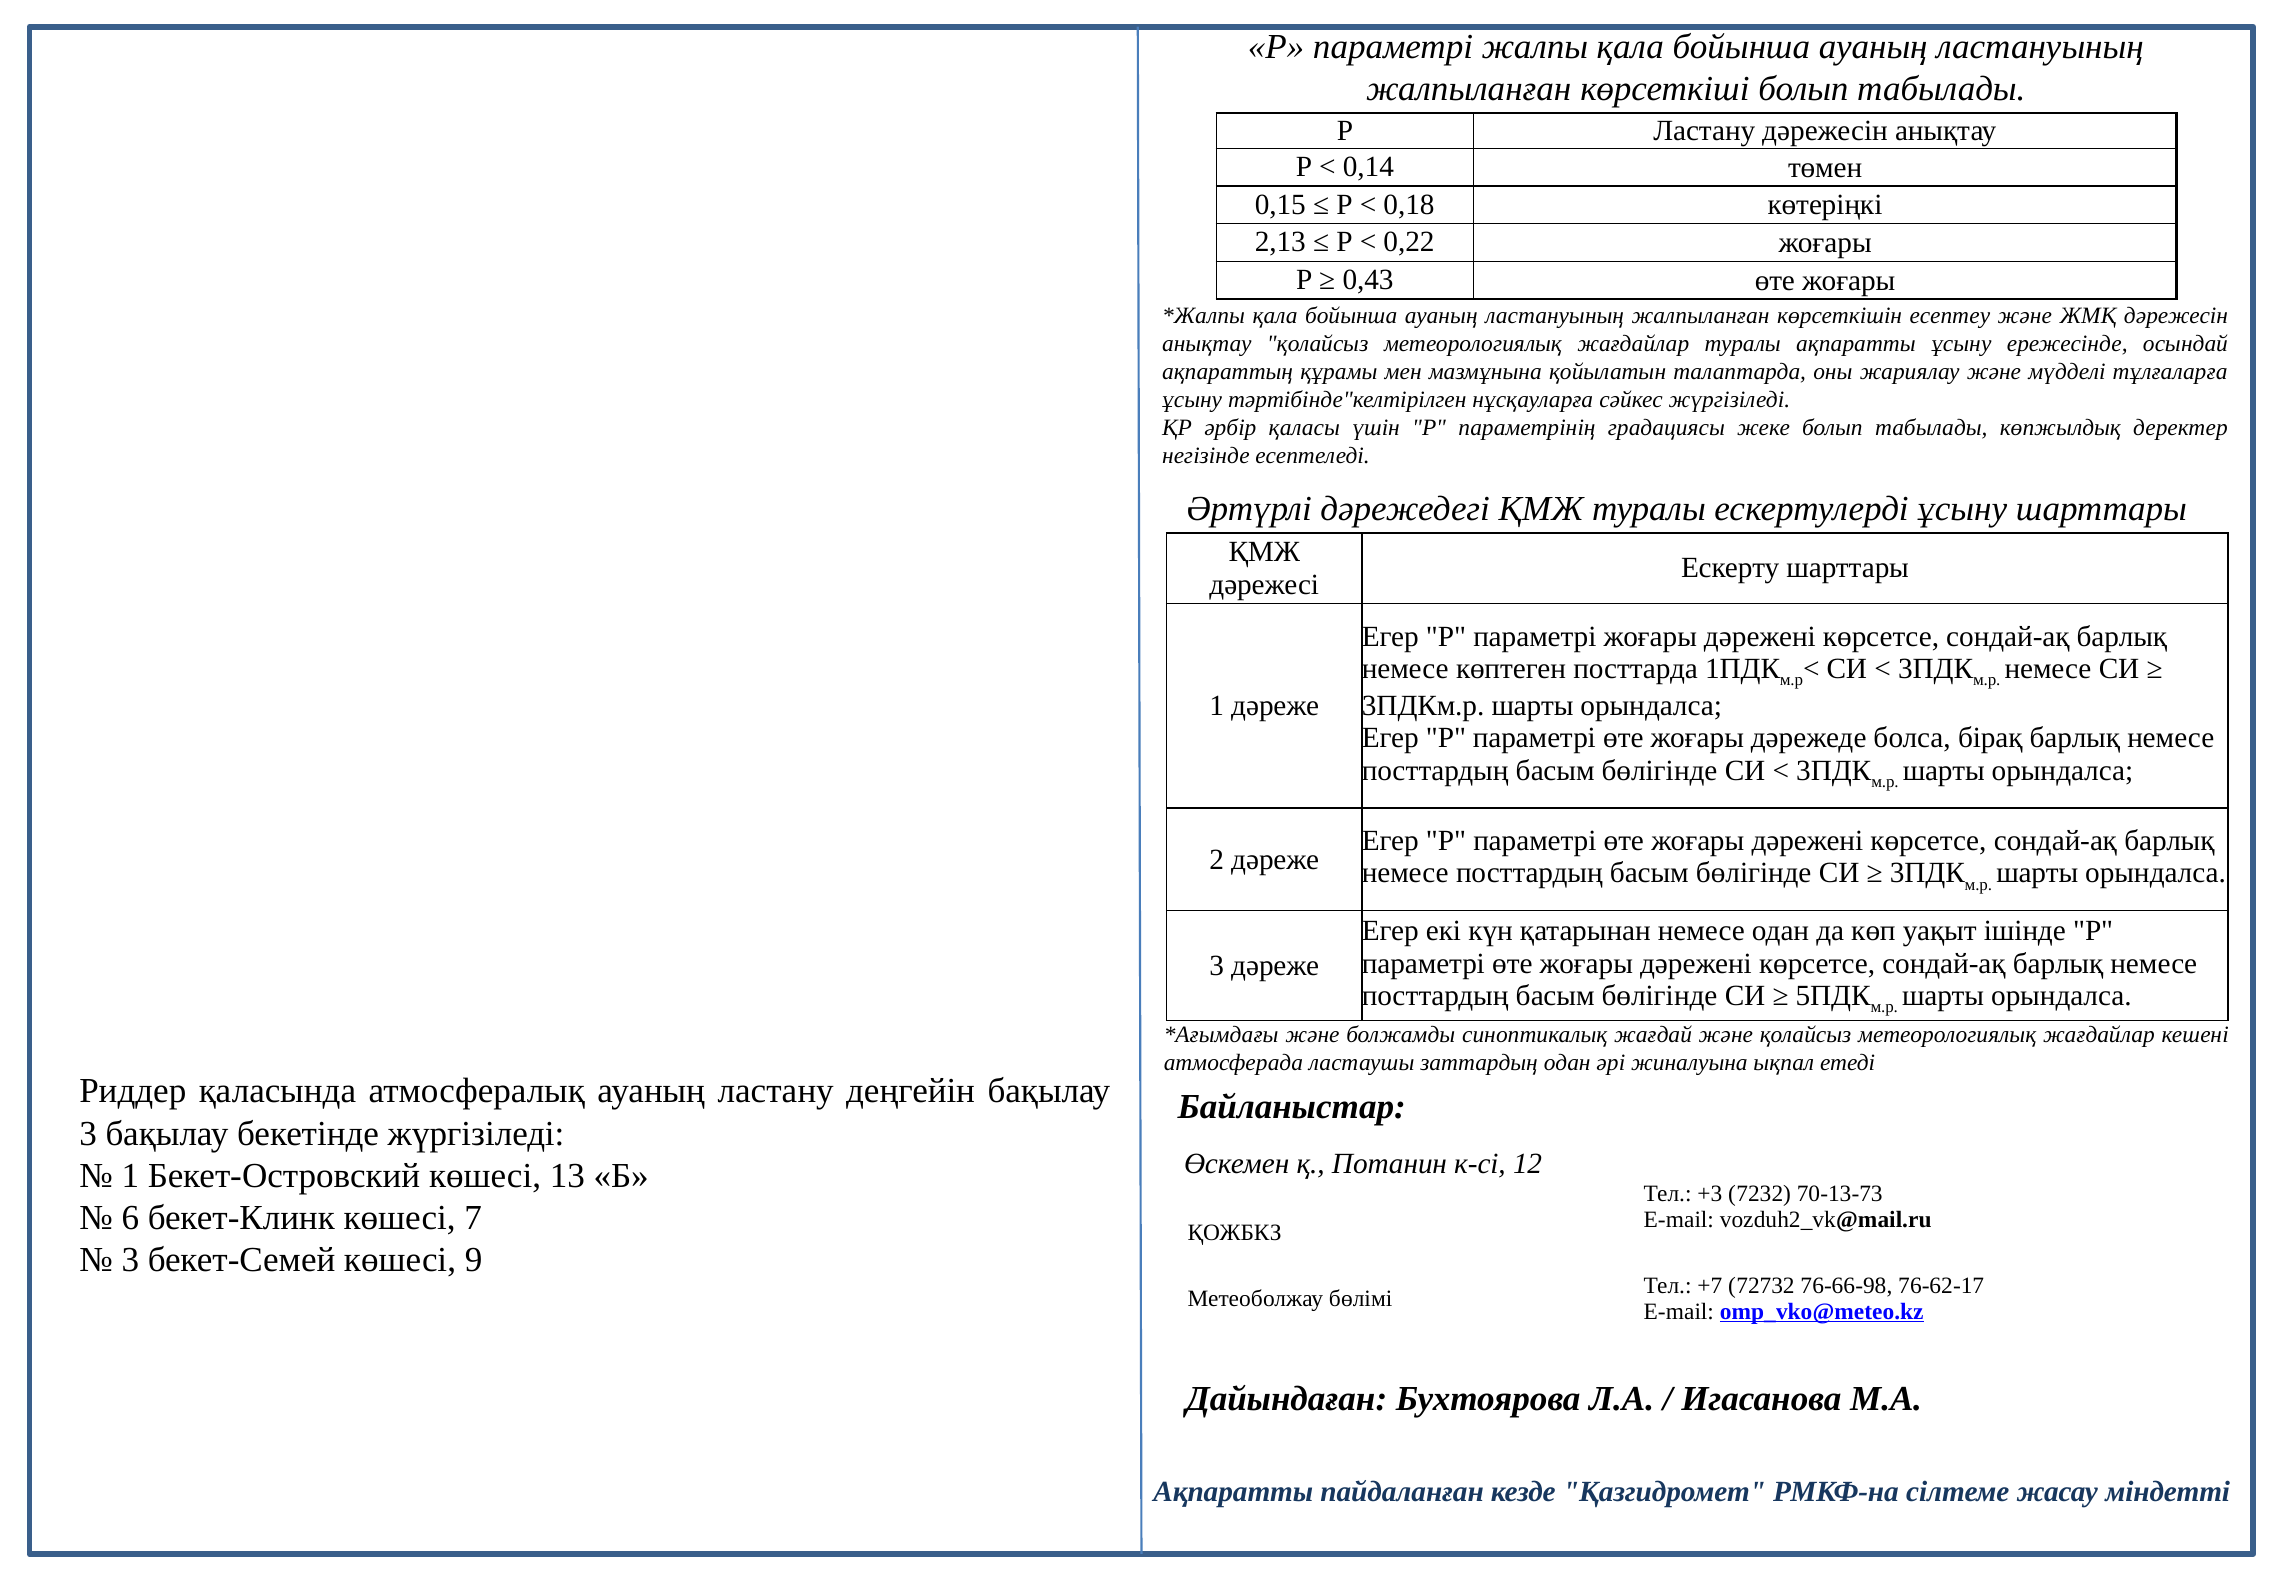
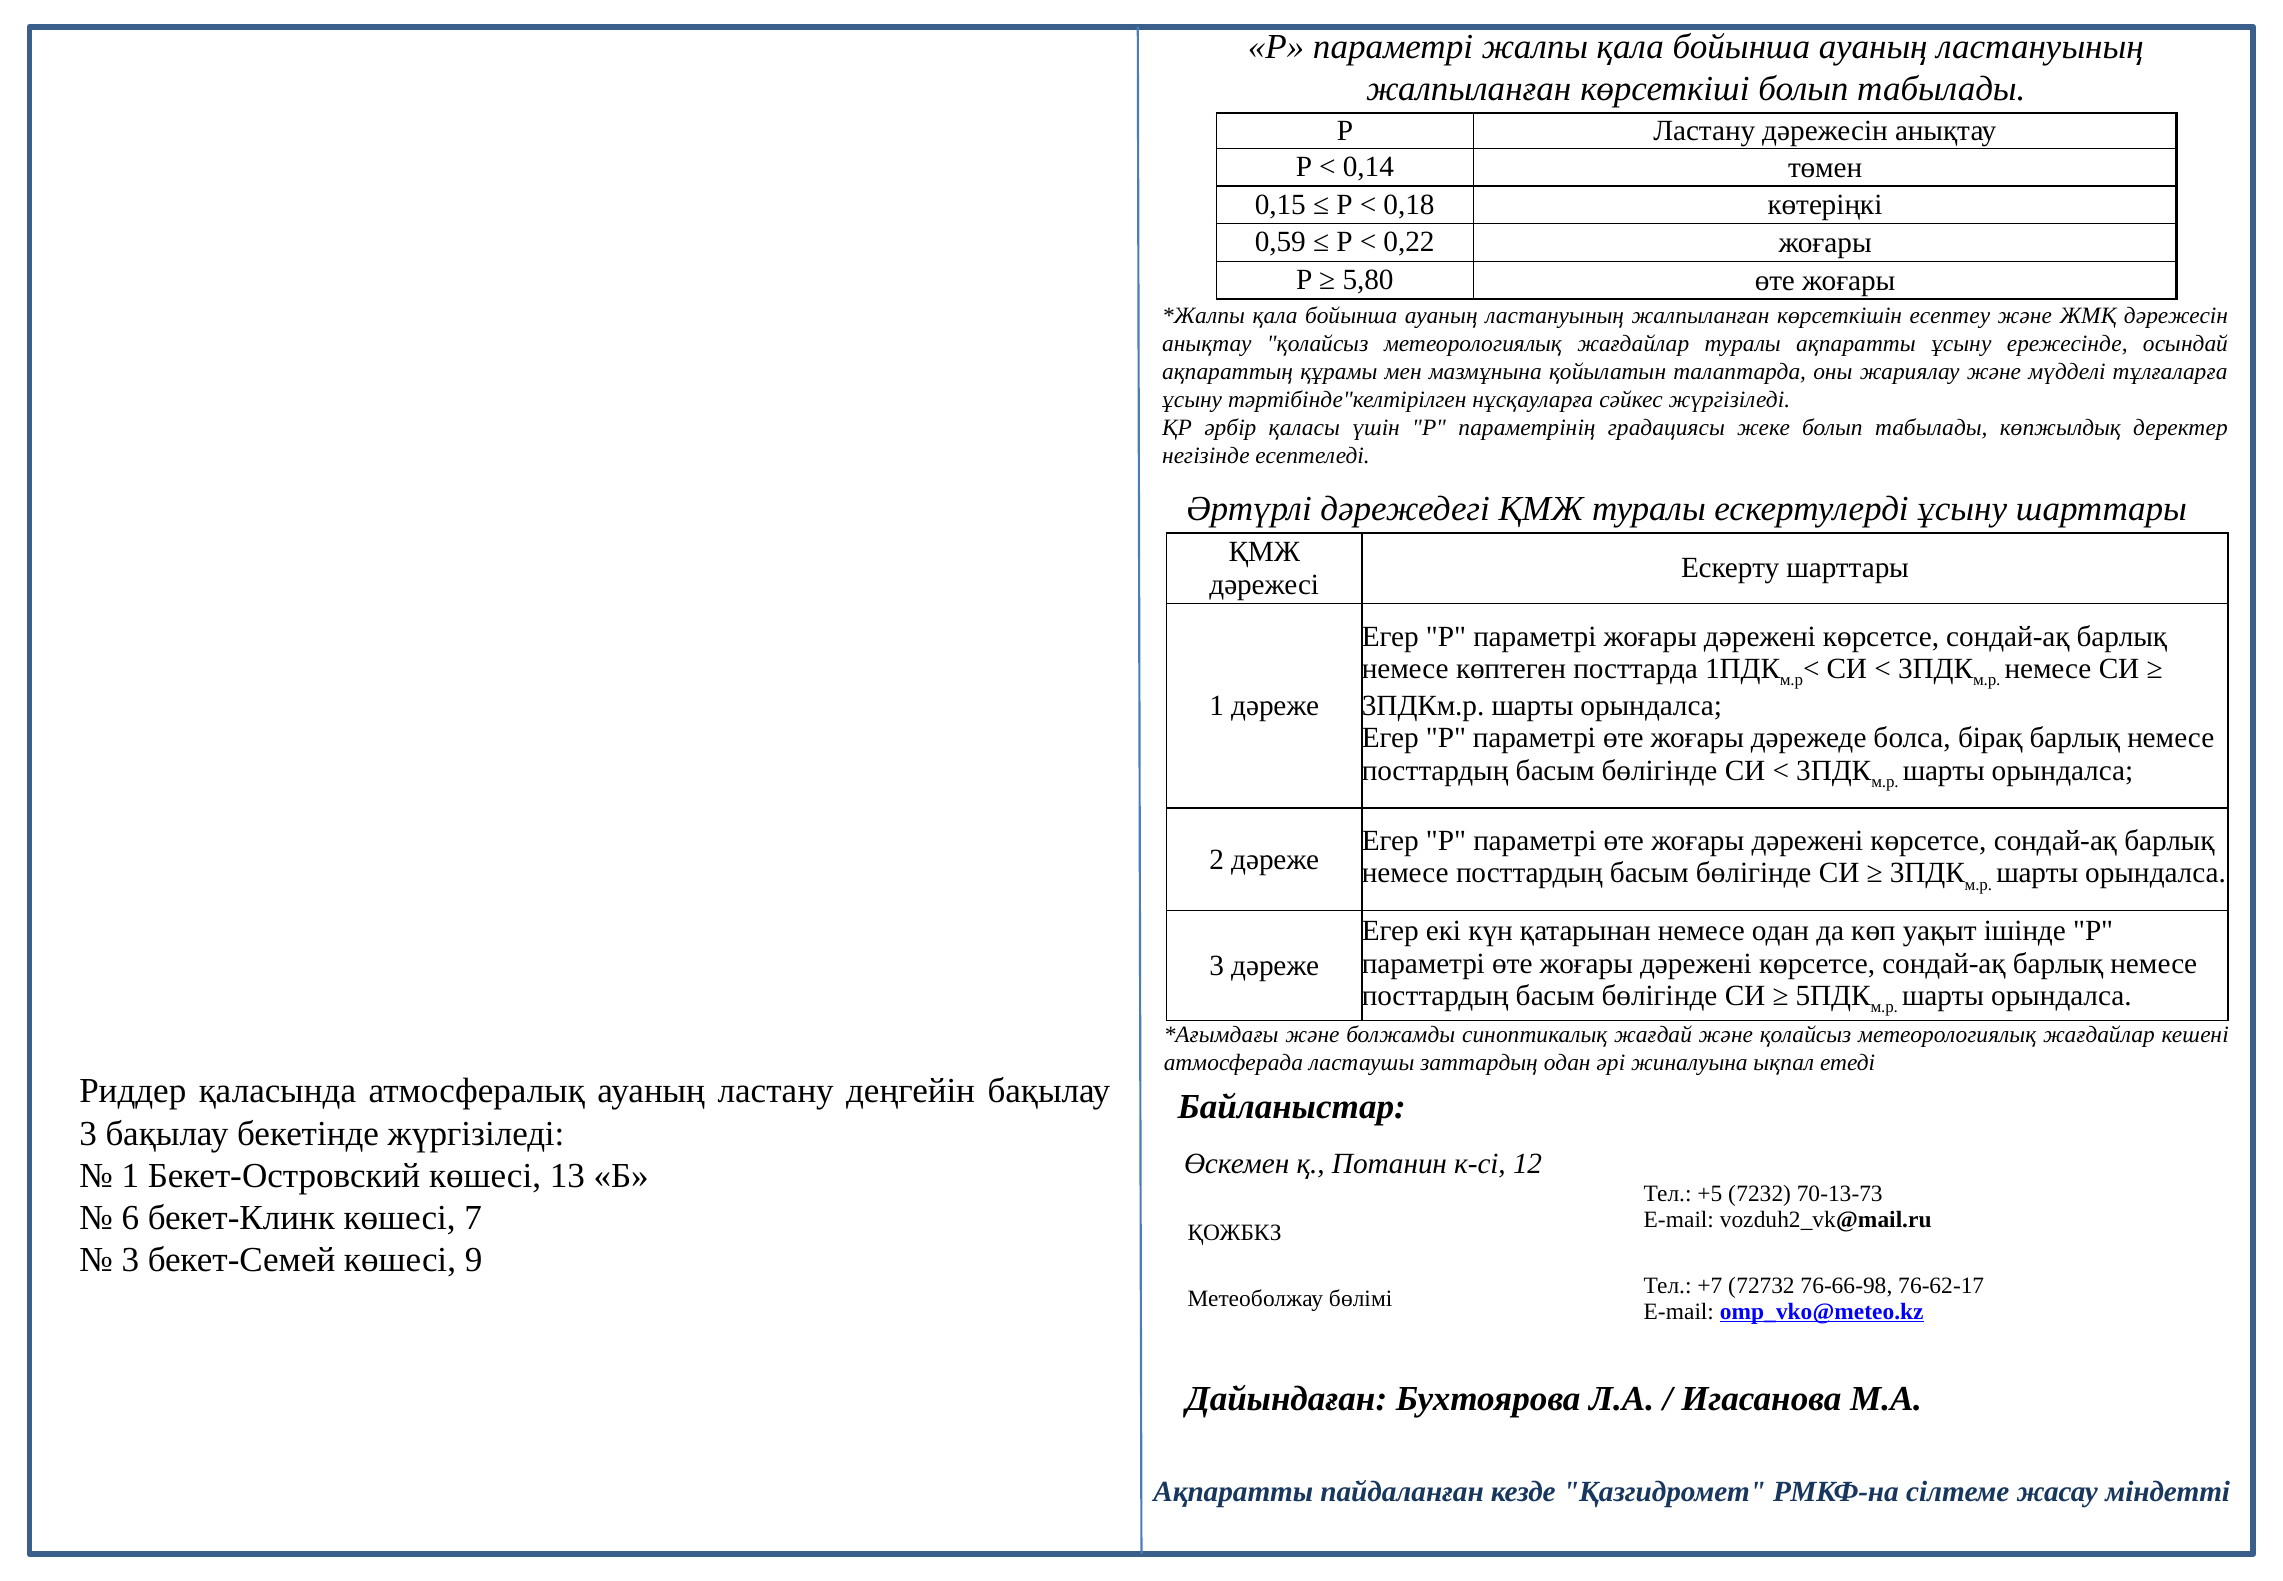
2,13: 2,13 -> 0,59
0,43: 0,43 -> 5,80
+3: +3 -> +5
